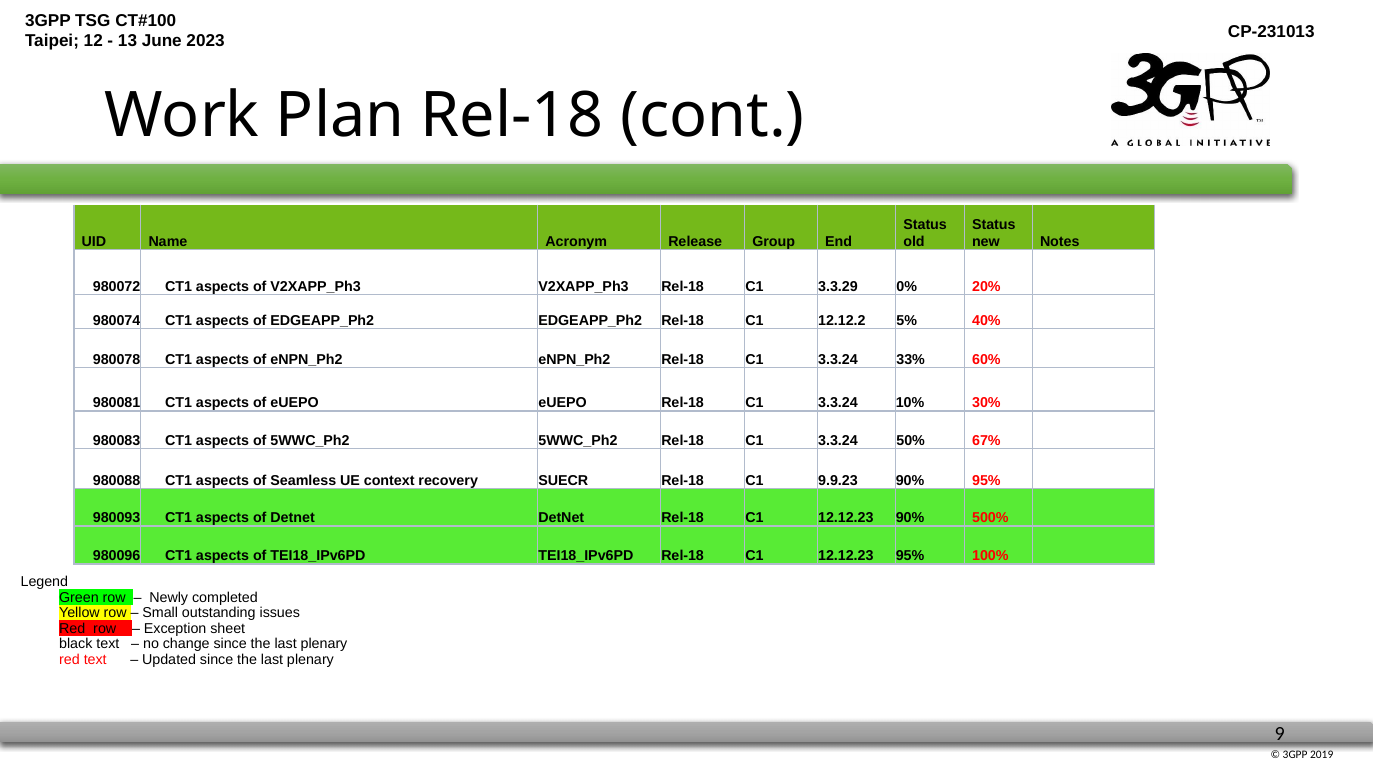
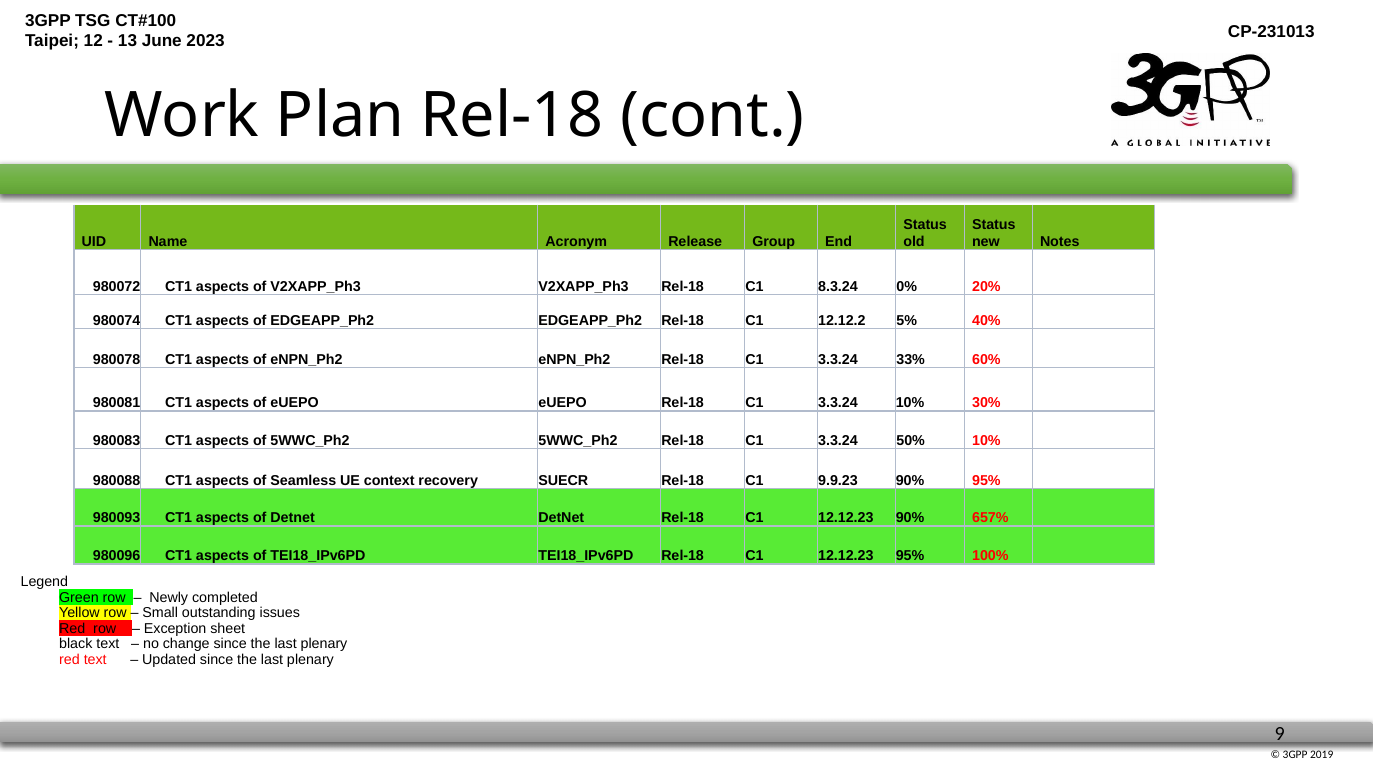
3.3.29: 3.3.29 -> 8.3.24
50% 67%: 67% -> 10%
500%: 500% -> 657%
